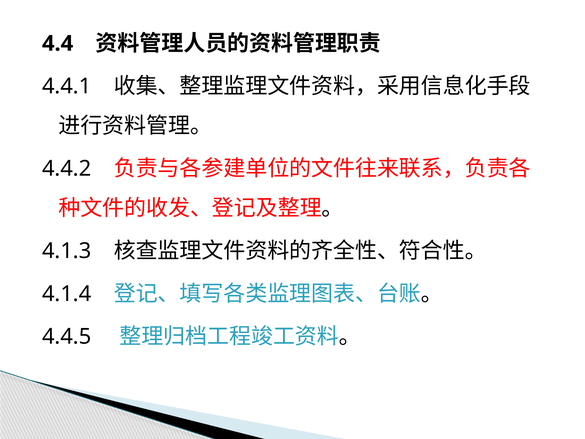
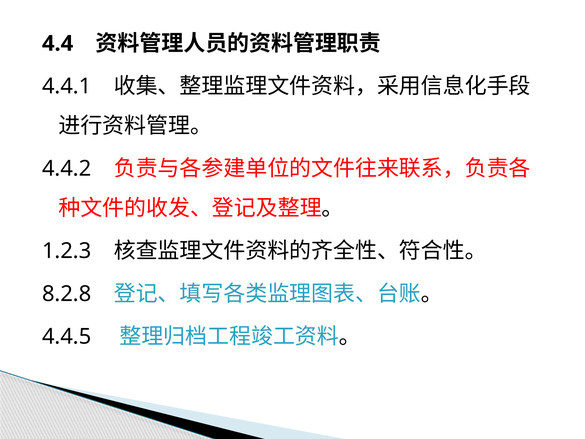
4.1.3: 4.1.3 -> 1.2.3
4.1.4: 4.1.4 -> 8.2.8
